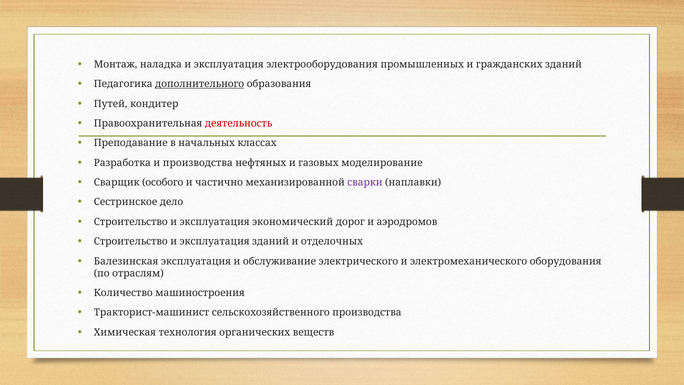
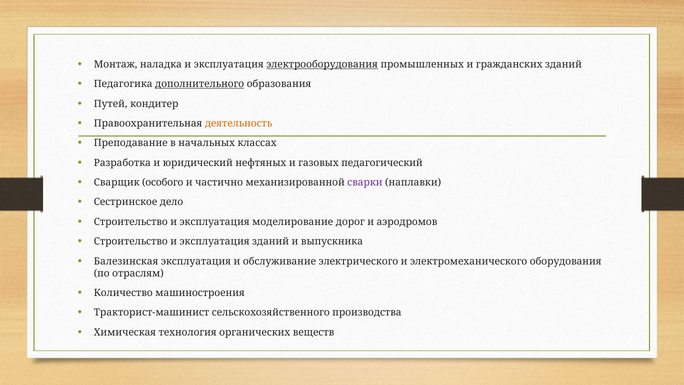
электрооборудования underline: none -> present
деятельность colour: red -> orange
и производства: производства -> юридический
моделирование: моделирование -> педагогический
экономический: экономический -> моделирование
отделочных: отделочных -> выпускника
